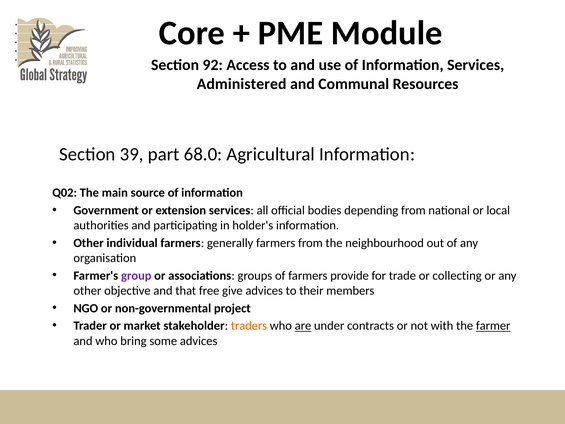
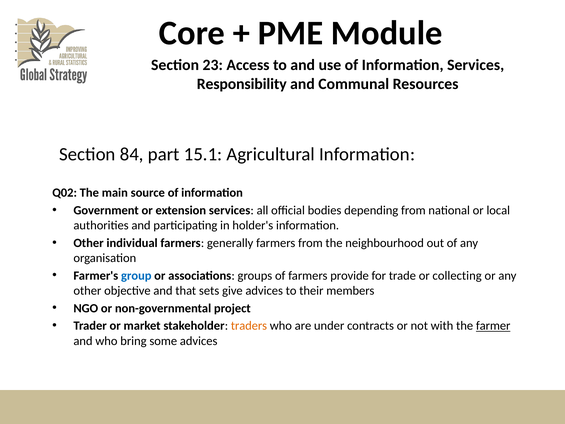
92: 92 -> 23
Administered: Administered -> Responsibility
39: 39 -> 84
68.0: 68.0 -> 15.1
group colour: purple -> blue
free: free -> sets
are underline: present -> none
